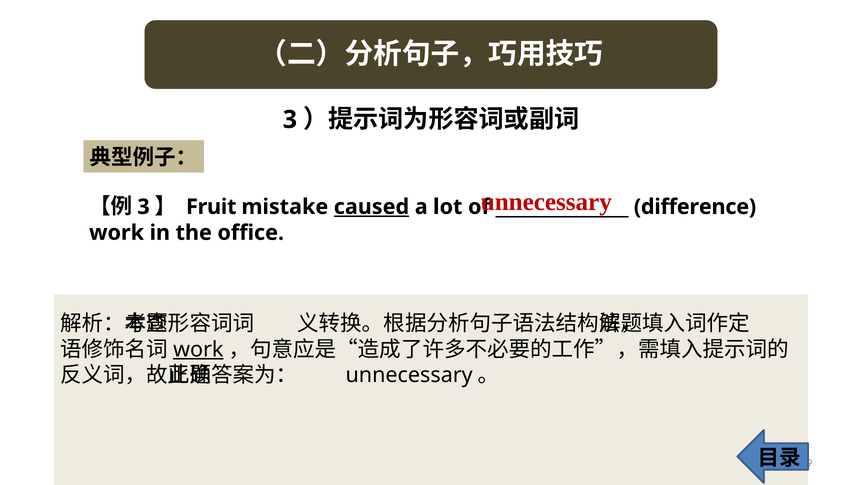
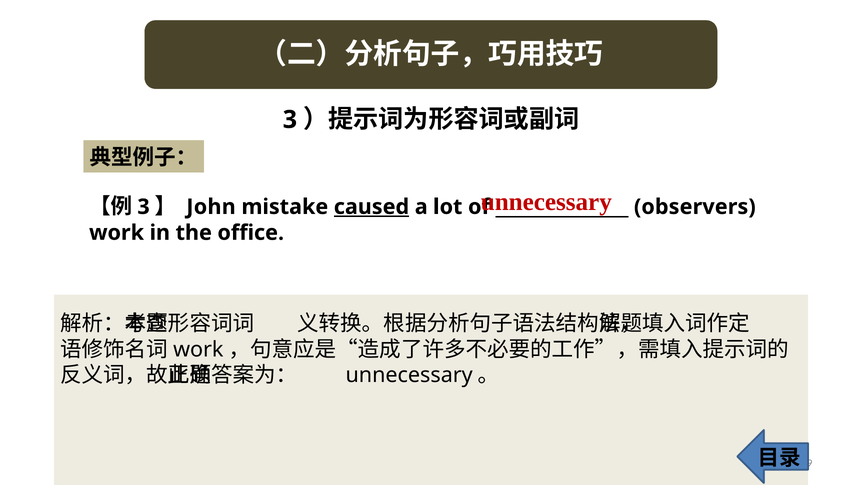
Fruit: Fruit -> John
difference: difference -> observers
work at (198, 349) underline: present -> none
